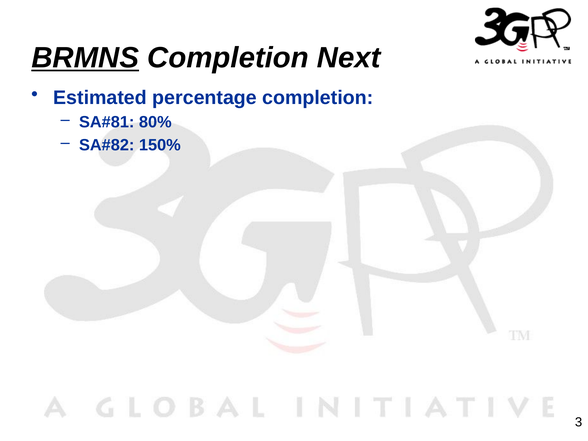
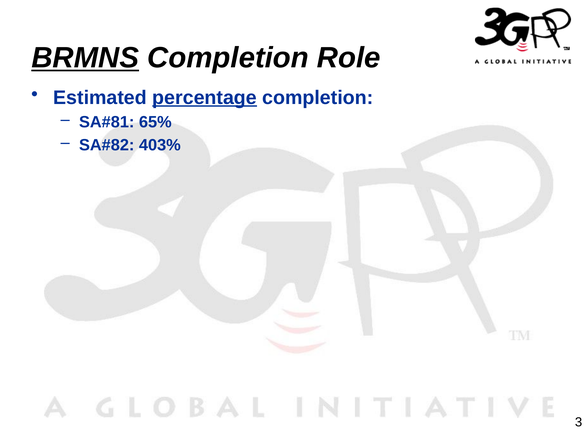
Next: Next -> Role
percentage underline: none -> present
80%: 80% -> 65%
150%: 150% -> 403%
